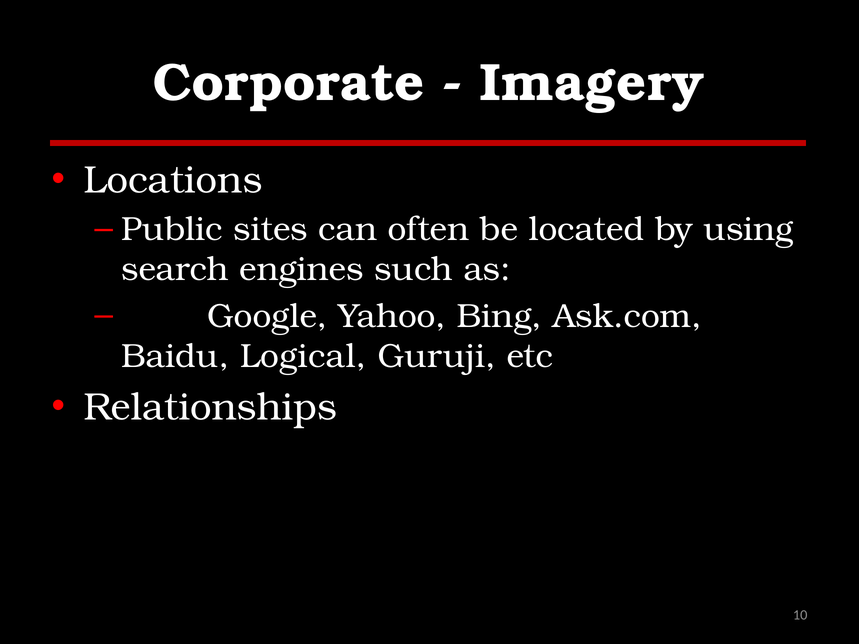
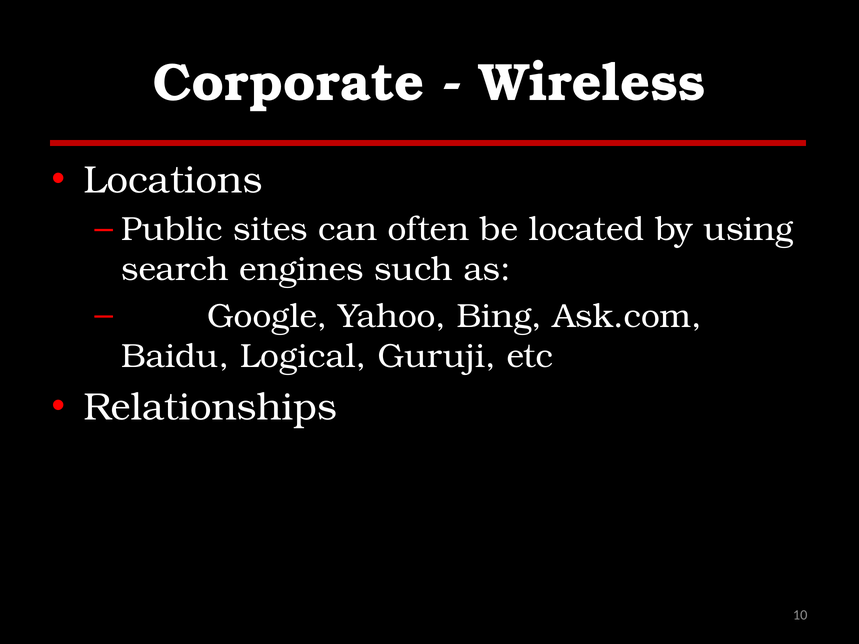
Imagery: Imagery -> Wireless
